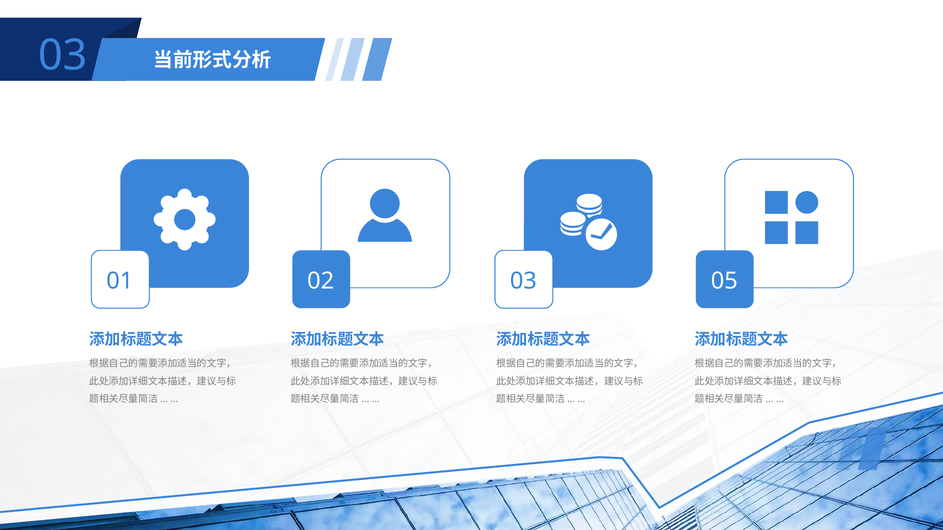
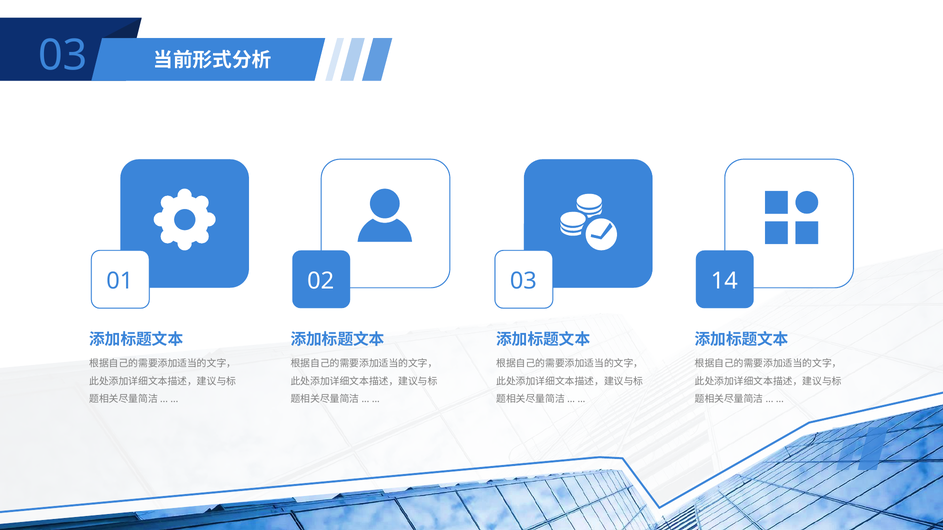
05: 05 -> 14
